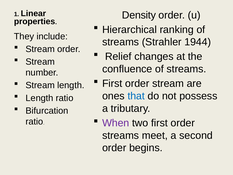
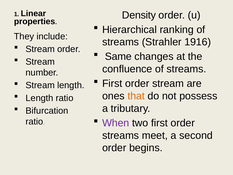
1944: 1944 -> 1916
Relief: Relief -> Same
that colour: blue -> orange
